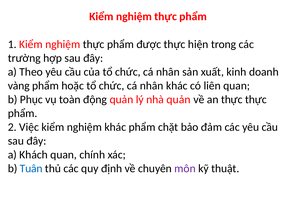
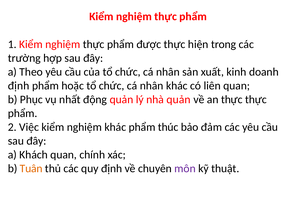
vàng at (19, 86): vàng -> định
toàn: toàn -> nhất
chặt: chặt -> thúc
Tuân colour: blue -> orange
